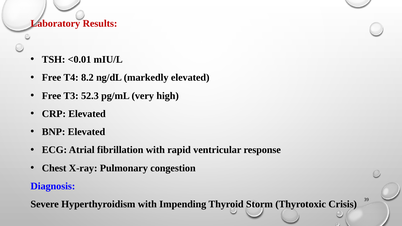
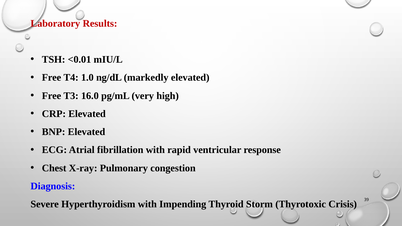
8.2: 8.2 -> 1.0
52.3: 52.3 -> 16.0
